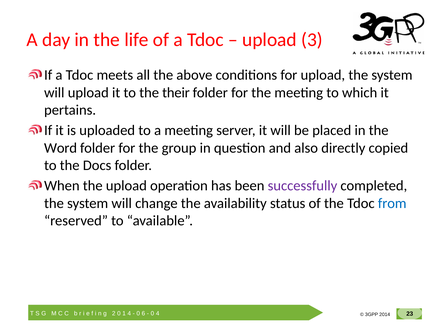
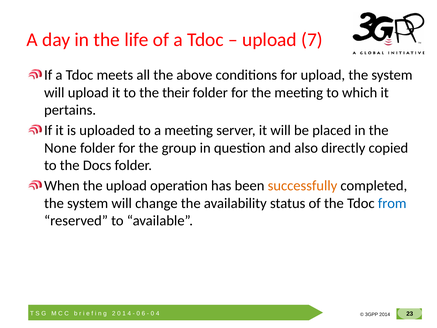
3: 3 -> 7
Word: Word -> None
successfully colour: purple -> orange
